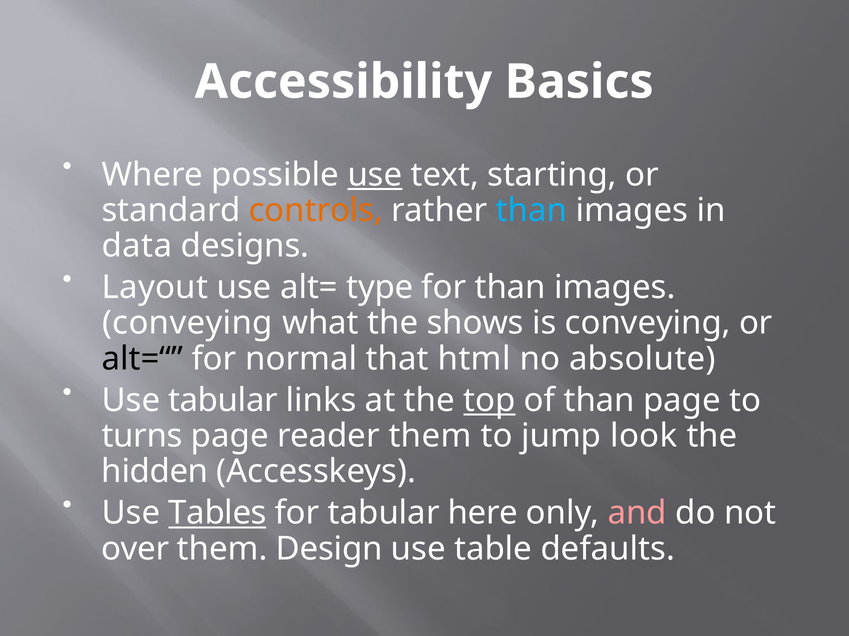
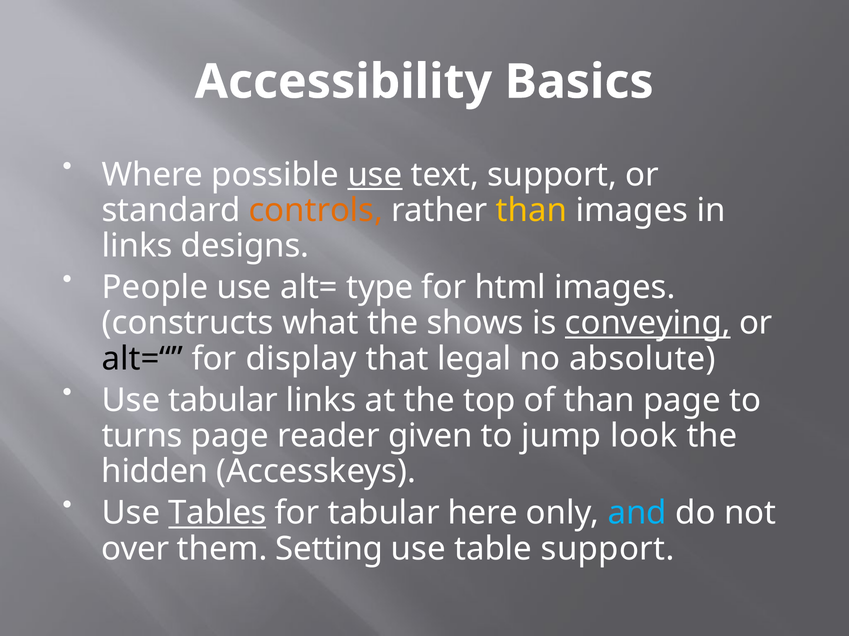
text starting: starting -> support
than at (531, 211) colour: light blue -> yellow
data at (137, 246): data -> links
Layout: Layout -> People
for than: than -> html
conveying at (187, 323): conveying -> constructs
conveying at (648, 323) underline: none -> present
normal: normal -> display
html: html -> legal
top underline: present -> none
reader them: them -> given
and colour: pink -> light blue
Design: Design -> Setting
table defaults: defaults -> support
